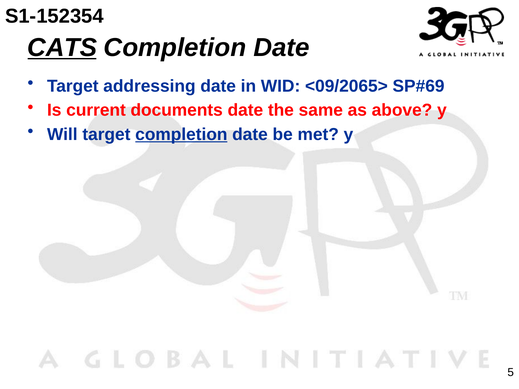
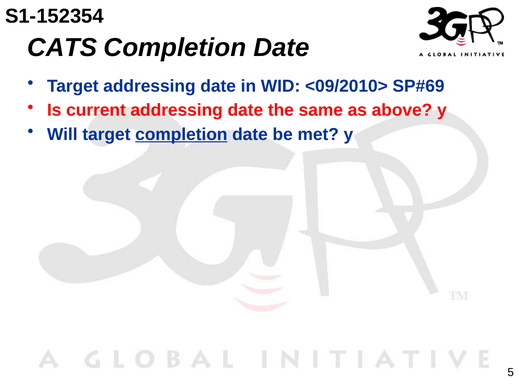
CATS underline: present -> none
<09/2065>: <09/2065> -> <09/2010>
current documents: documents -> addressing
